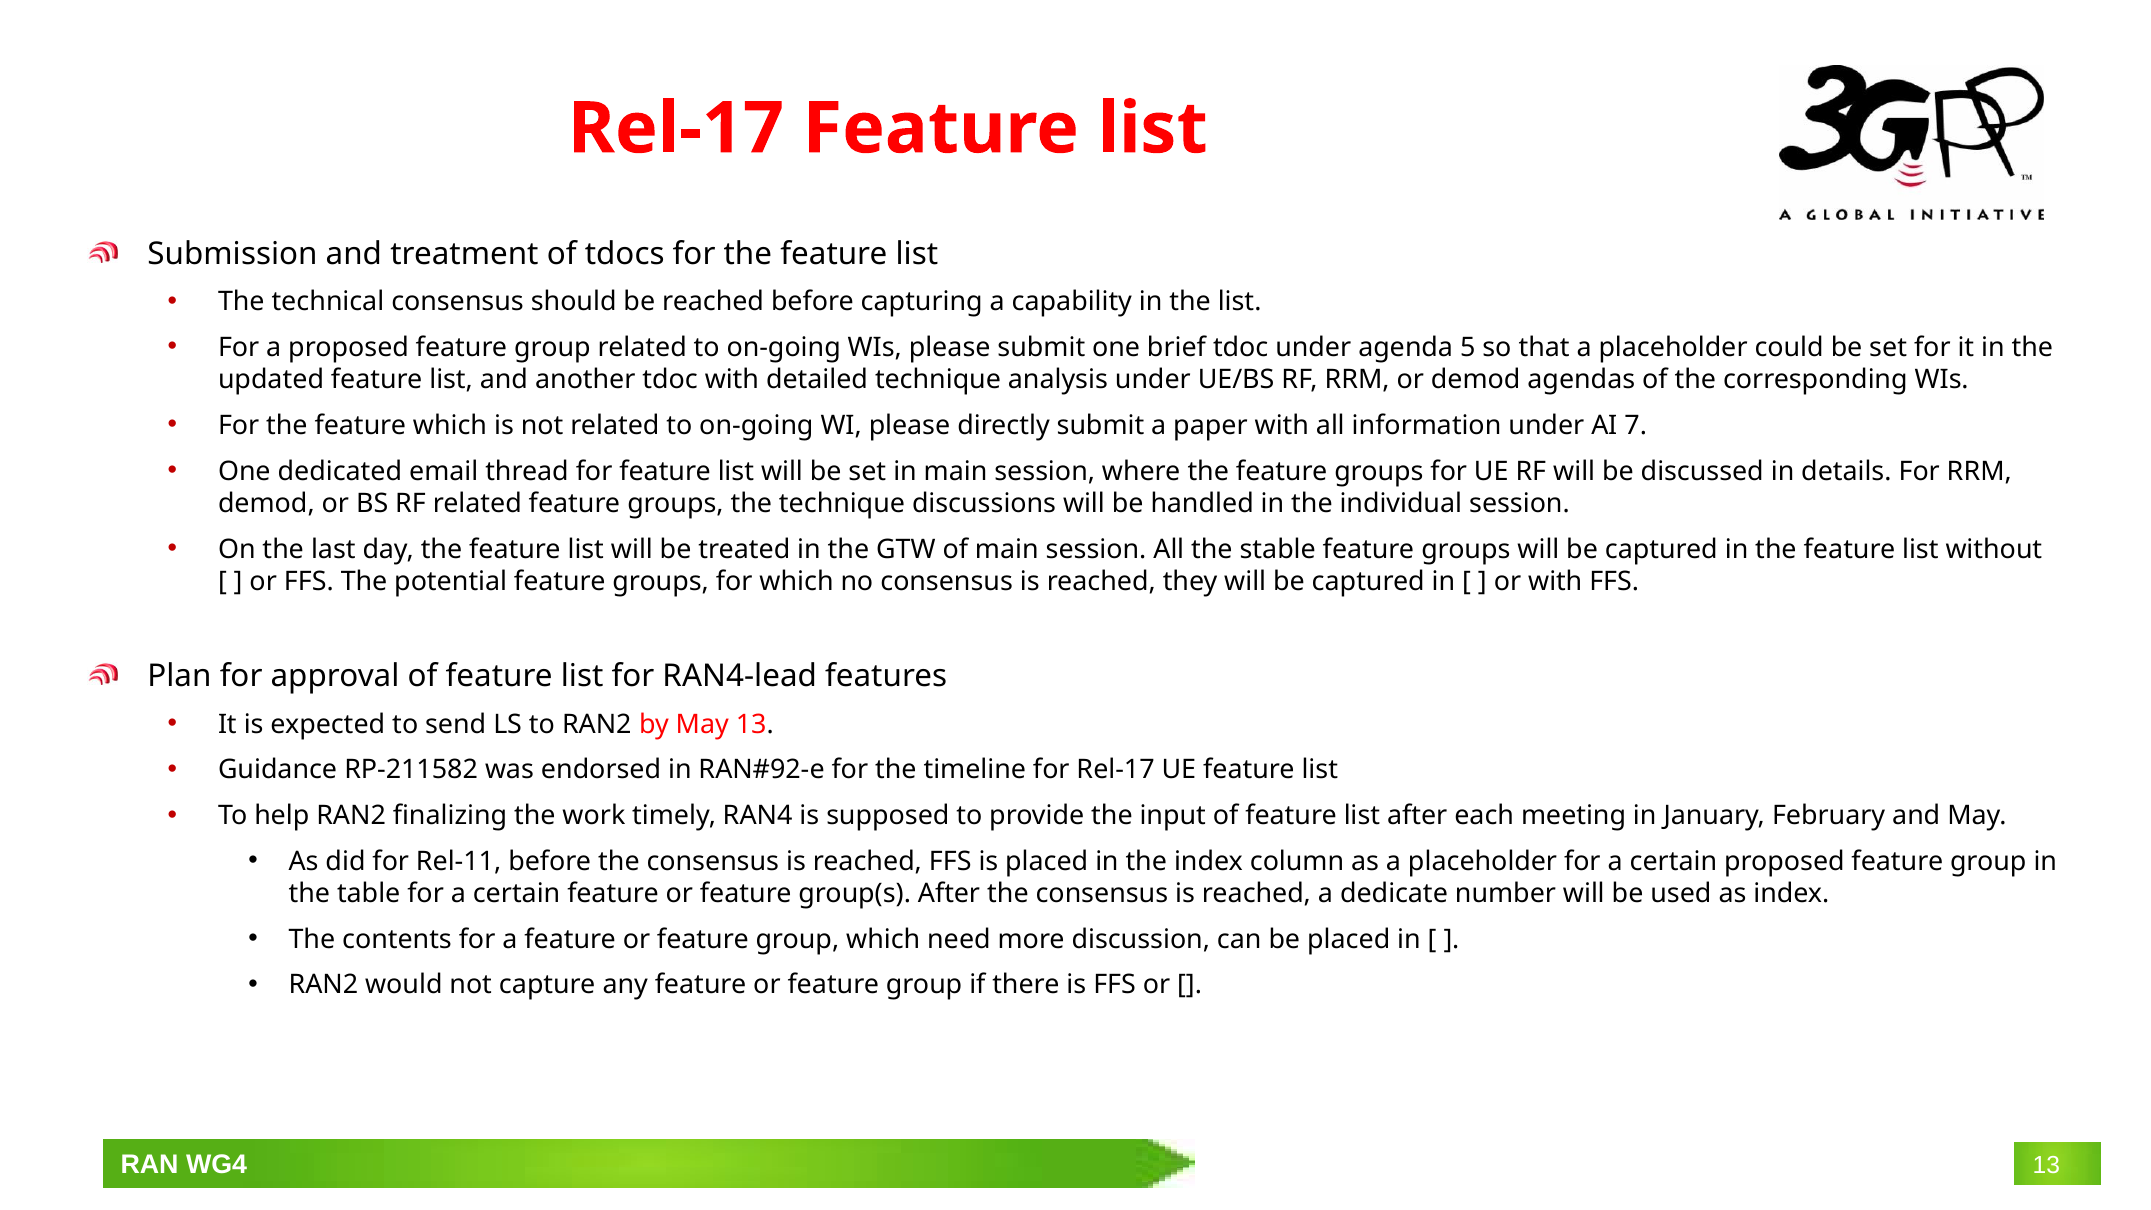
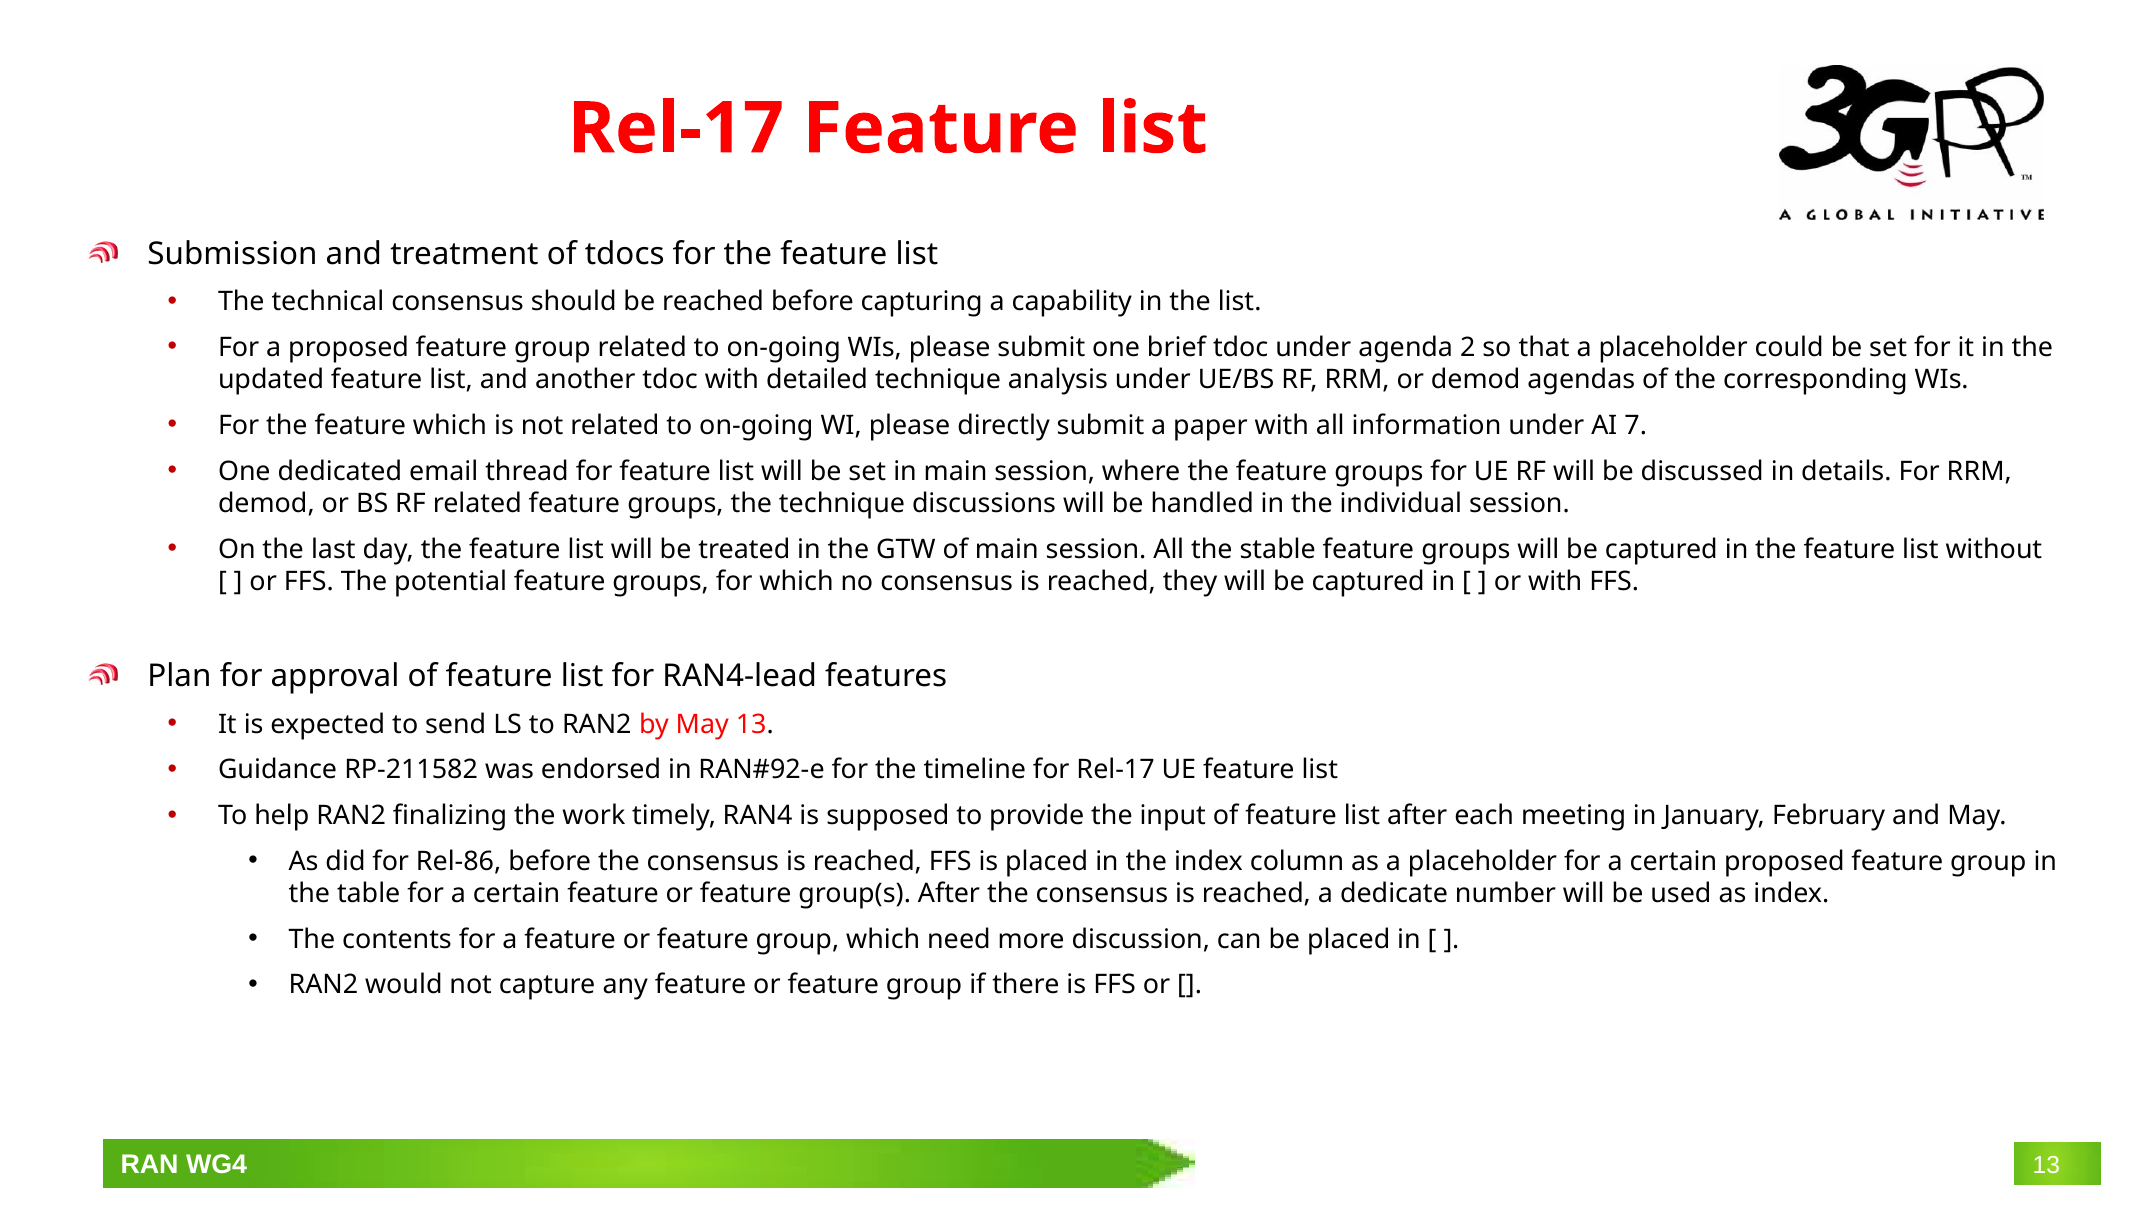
5: 5 -> 2
Rel-11: Rel-11 -> Rel-86
